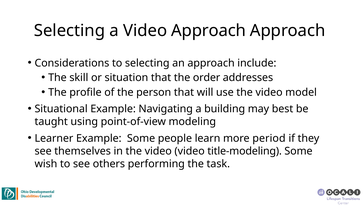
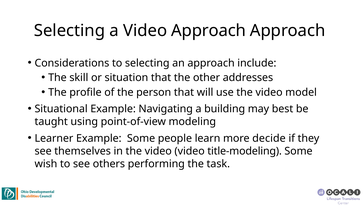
order: order -> other
period: period -> decide
